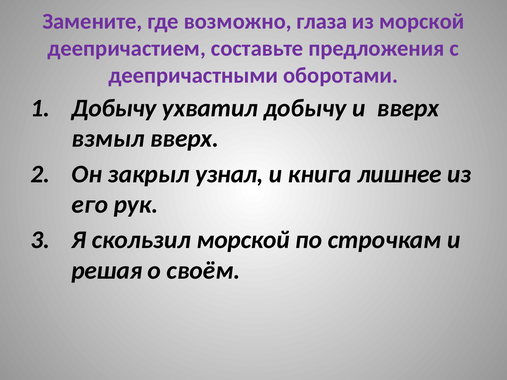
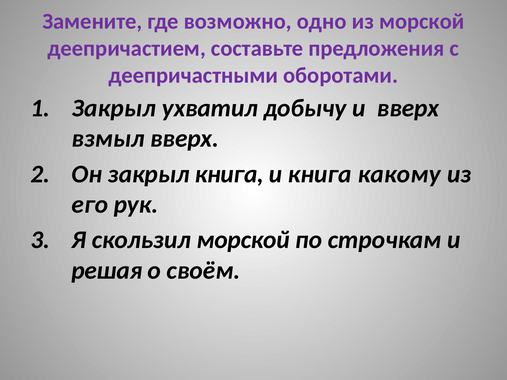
глаза: глаза -> одно
Добычу at (114, 108): Добычу -> Закрыл
закрыл узнал: узнал -> книга
лишнее: лишнее -> какому
